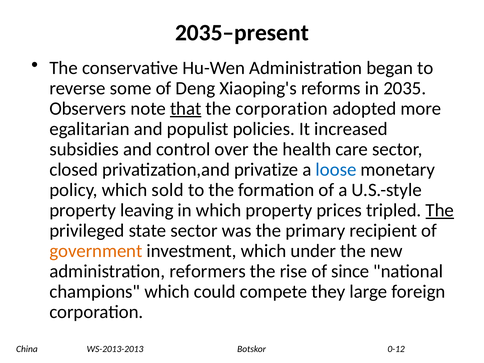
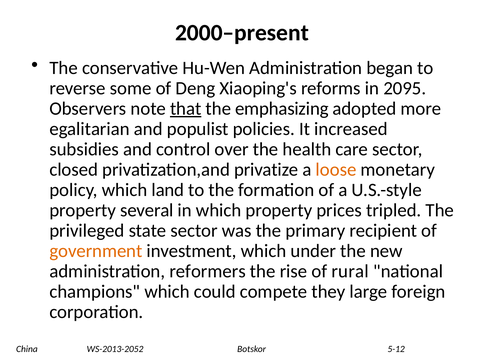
2035–present: 2035–present -> 2000–present
2035: 2035 -> 2095
the corporation: corporation -> emphasizing
loose colour: blue -> orange
sold: sold -> land
leaving: leaving -> several
The at (440, 210) underline: present -> none
since: since -> rural
WS-2013-2013: WS-2013-2013 -> WS-2013-2052
0-12: 0-12 -> 5-12
